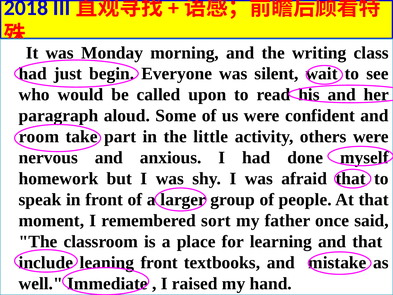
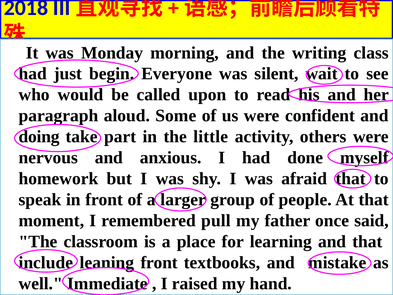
room: room -> doing
sort: sort -> pull
